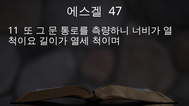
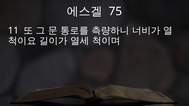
47: 47 -> 75
